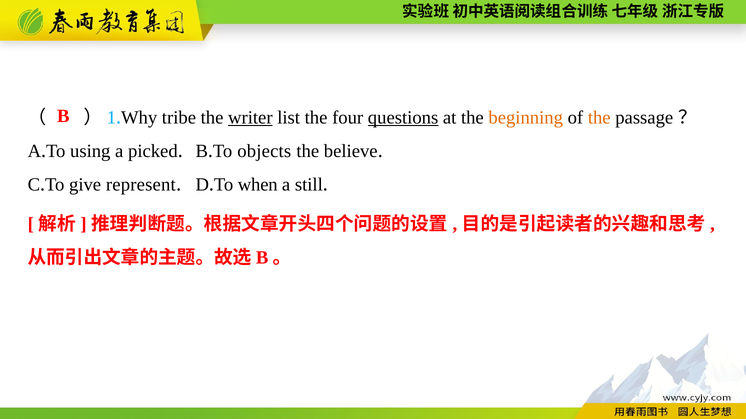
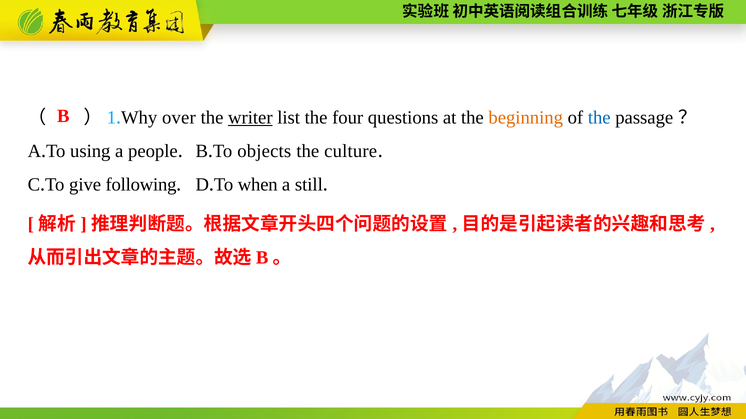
tribe: tribe -> over
questions underline: present -> none
the at (599, 118) colour: orange -> blue
picked: picked -> people
believe: believe -> culture
represent: represent -> following
